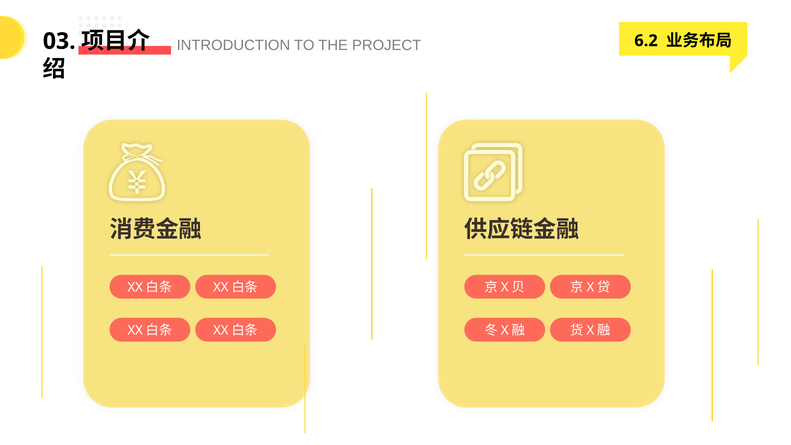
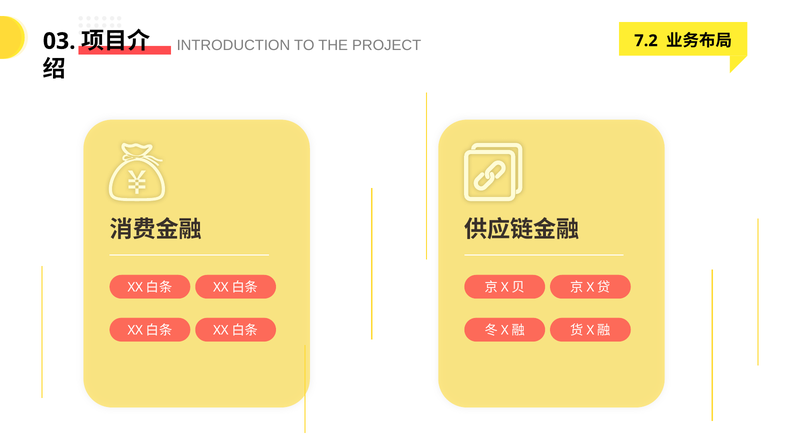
6.2: 6.2 -> 7.2
